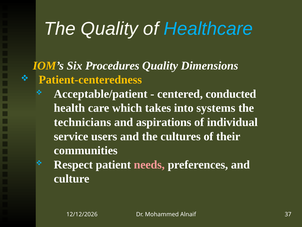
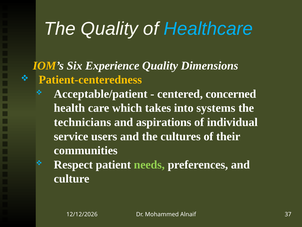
Procedures: Procedures -> Experience
conducted: conducted -> concerned
needs colour: pink -> light green
